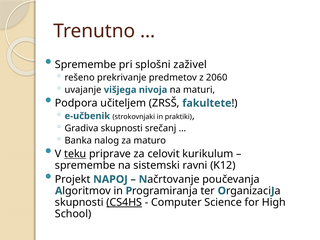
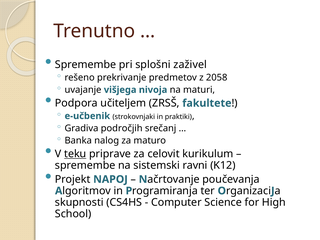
2060: 2060 -> 2058
Gradiva skupnosti: skupnosti -> področjih
CS4HS underline: present -> none
